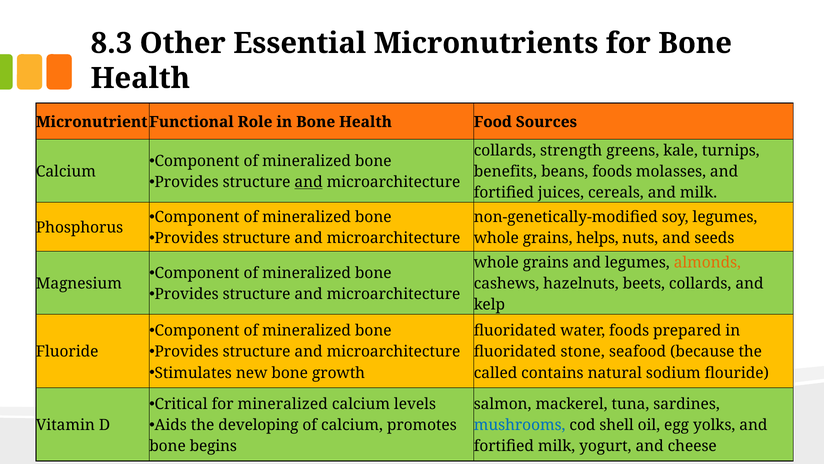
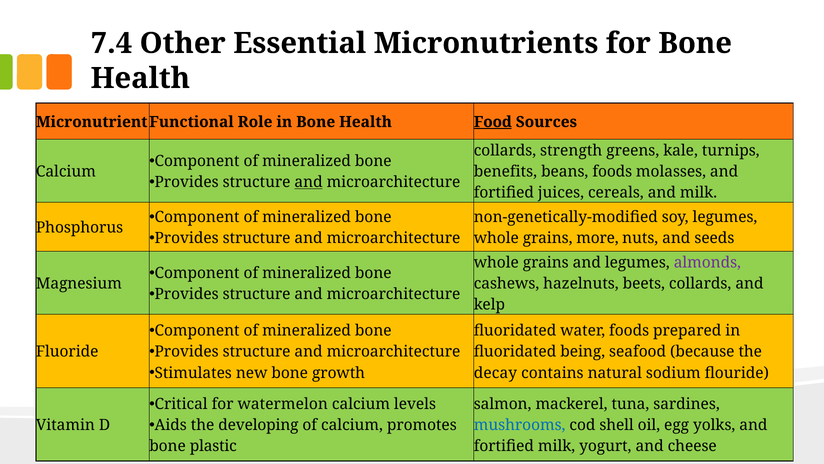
8.3: 8.3 -> 7.4
Food underline: none -> present
helps: helps -> more
almonds colour: orange -> purple
stone: stone -> being
called: called -> decay
for mineralized: mineralized -> watermelon
begins: begins -> plastic
